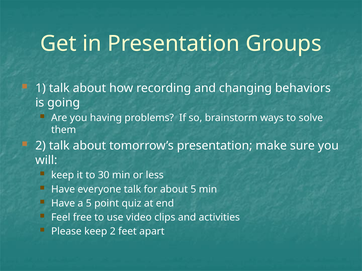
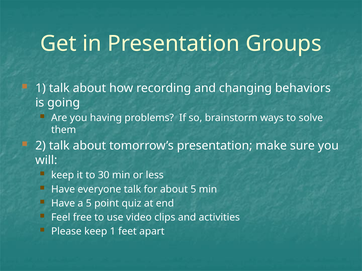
keep 2: 2 -> 1
